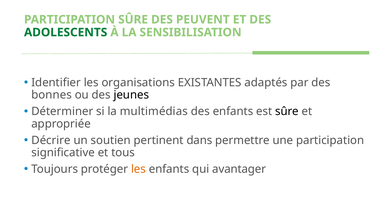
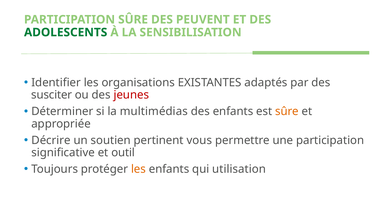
bonnes: bonnes -> susciter
jeunes colour: black -> red
sûre at (287, 111) colour: black -> orange
dans: dans -> vous
tous: tous -> outil
avantager: avantager -> utilisation
